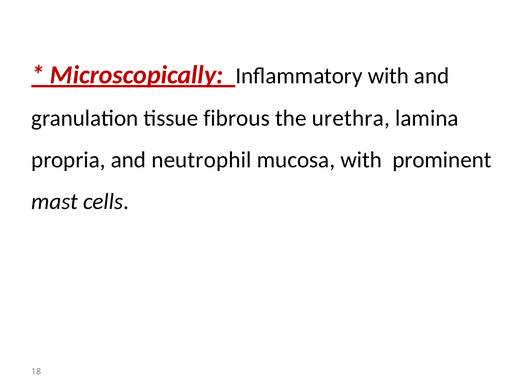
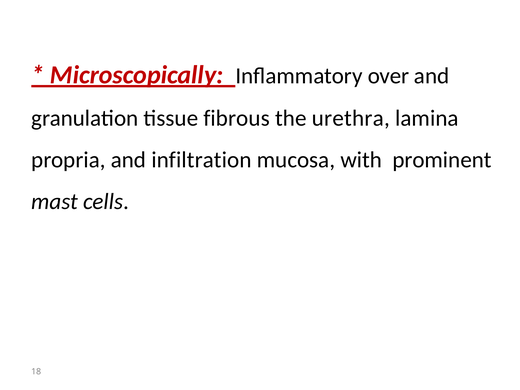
Inflammatory with: with -> over
neutrophil: neutrophil -> infiltration
